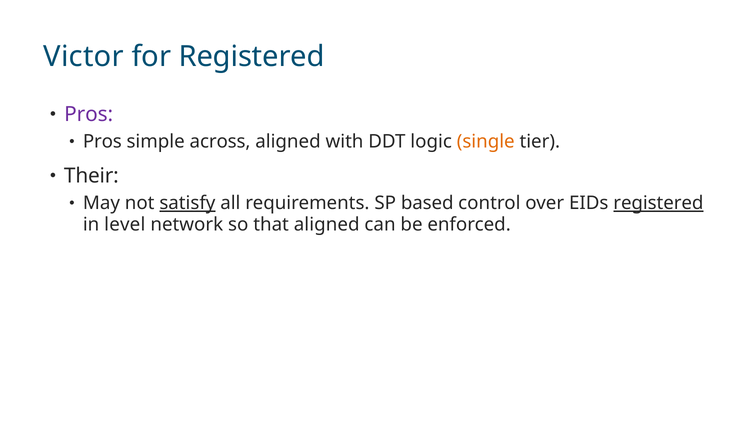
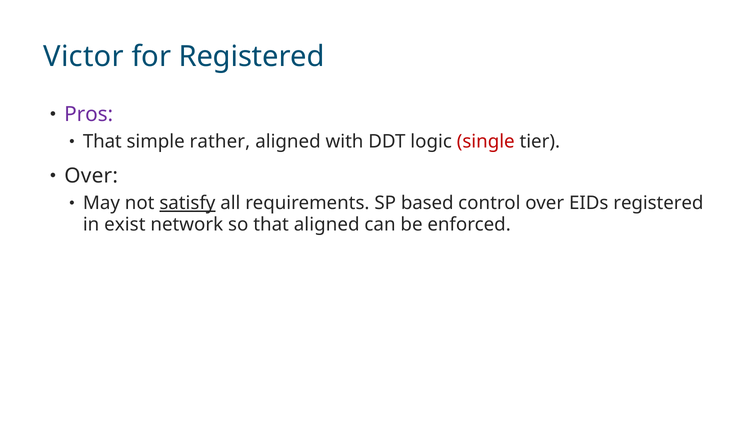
Pros at (102, 142): Pros -> That
across: across -> rather
single colour: orange -> red
Their at (91, 176): Their -> Over
registered at (658, 203) underline: present -> none
level: level -> exist
